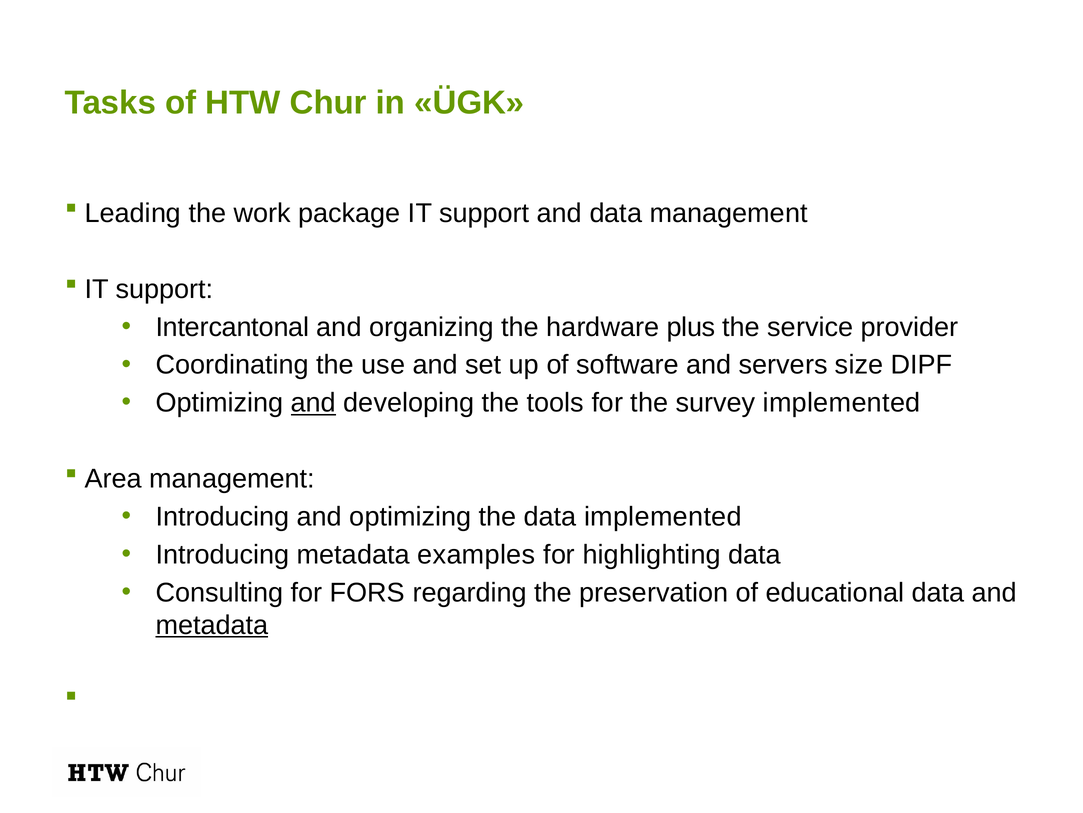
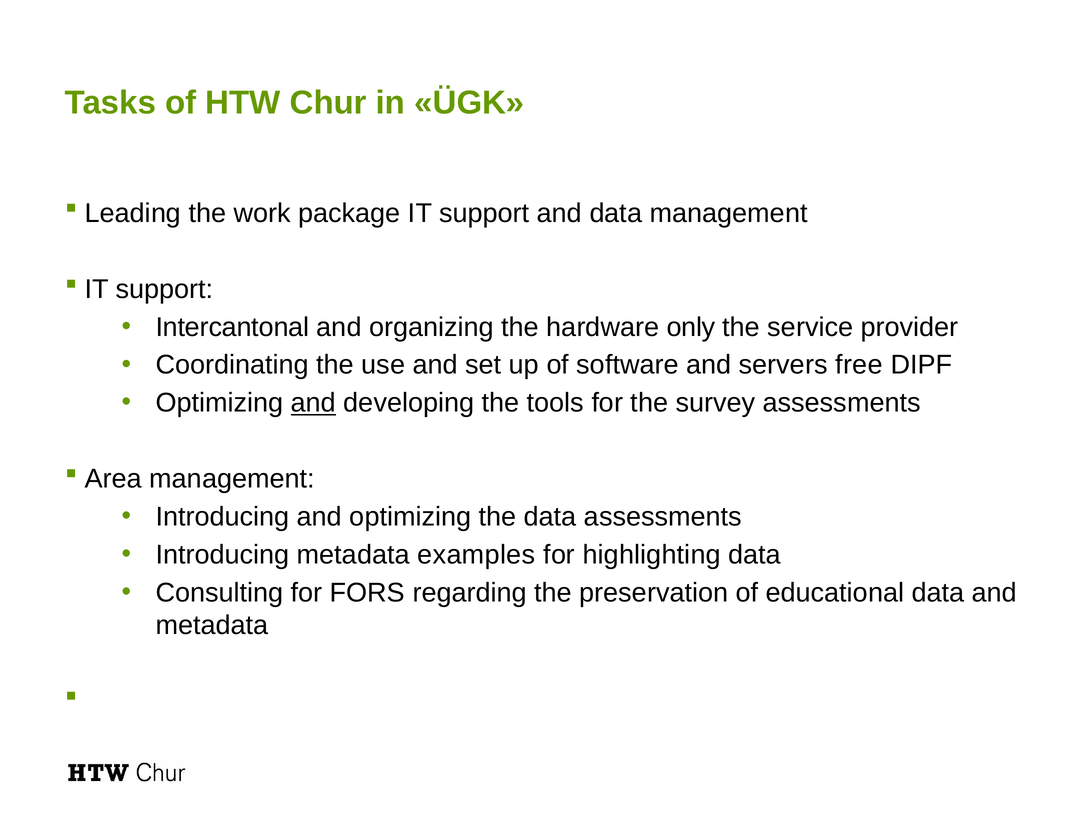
plus: plus -> only
size: size -> free
survey implemented: implemented -> assessments
data implemented: implemented -> assessments
metadata at (212, 625) underline: present -> none
